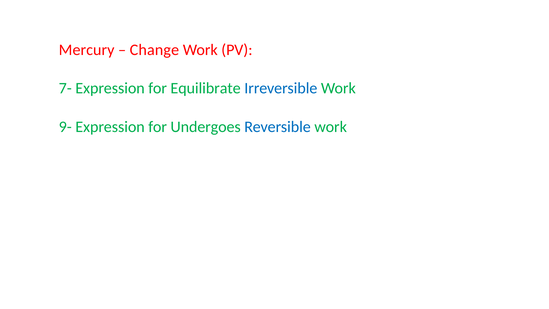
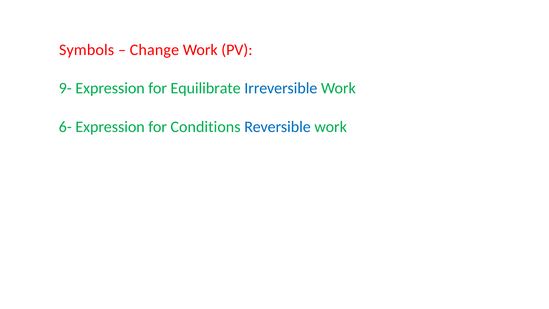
Mercury: Mercury -> Symbols
7-: 7- -> 9-
9-: 9- -> 6-
Undergoes: Undergoes -> Conditions
